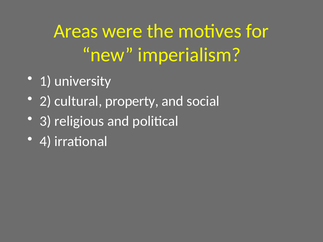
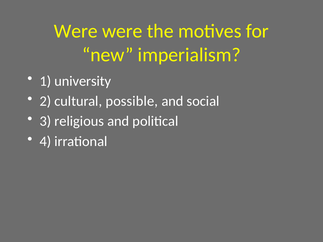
Areas at (76, 31): Areas -> Were
property: property -> possible
